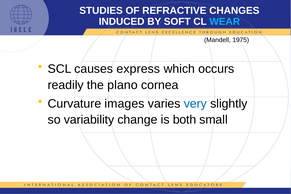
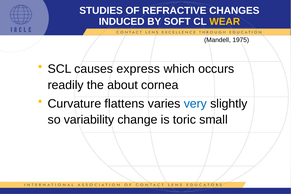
WEAR colour: light blue -> yellow
plano: plano -> about
images: images -> flattens
both: both -> toric
